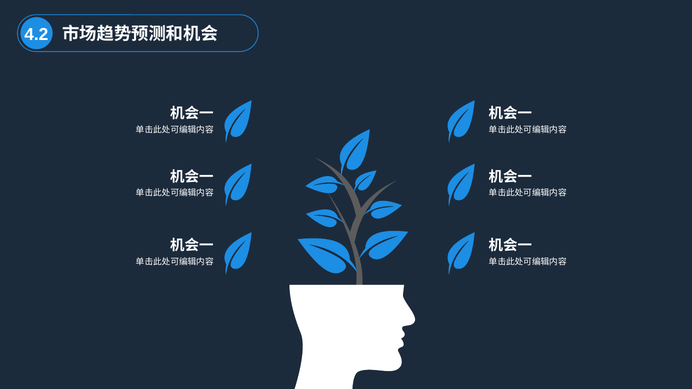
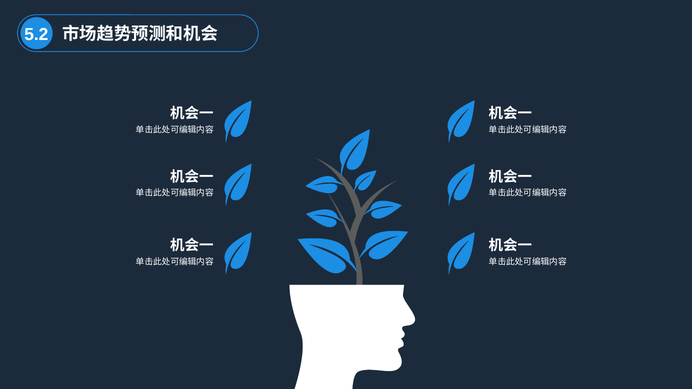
4.2: 4.2 -> 5.2
